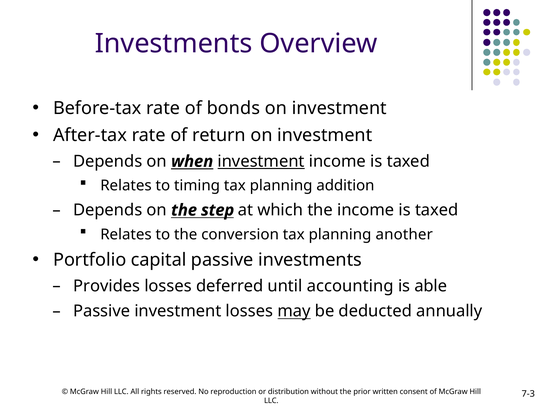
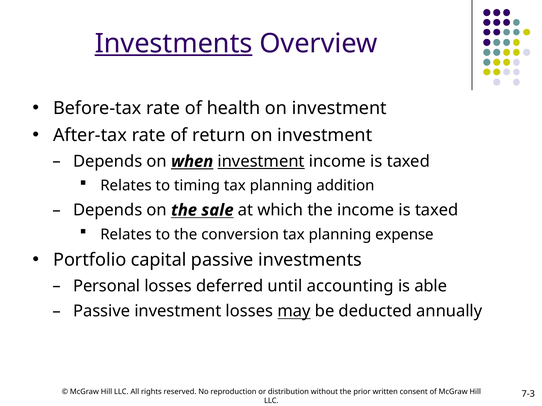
Investments at (174, 44) underline: none -> present
bonds: bonds -> health
step: step -> sale
another: another -> expense
Provides: Provides -> Personal
